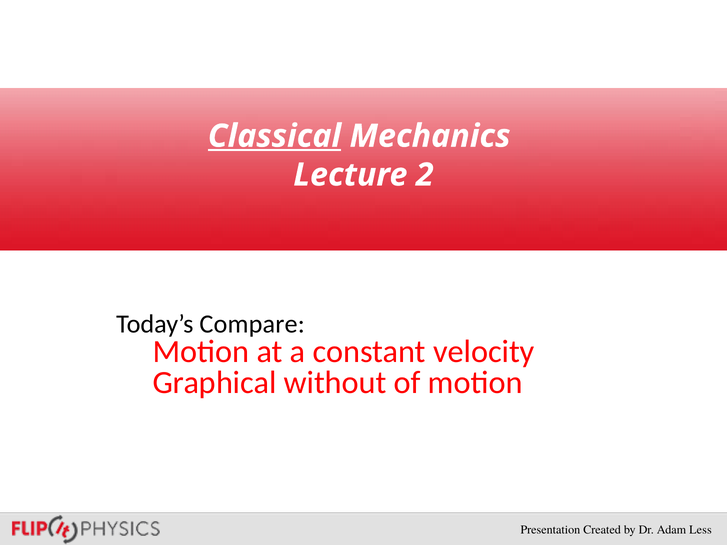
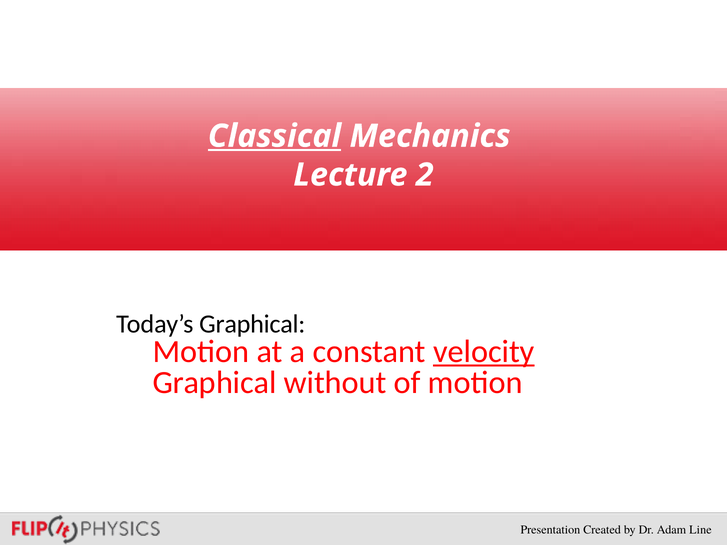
Today’s Compare: Compare -> Graphical
velocity underline: none -> present
Less: Less -> Line
